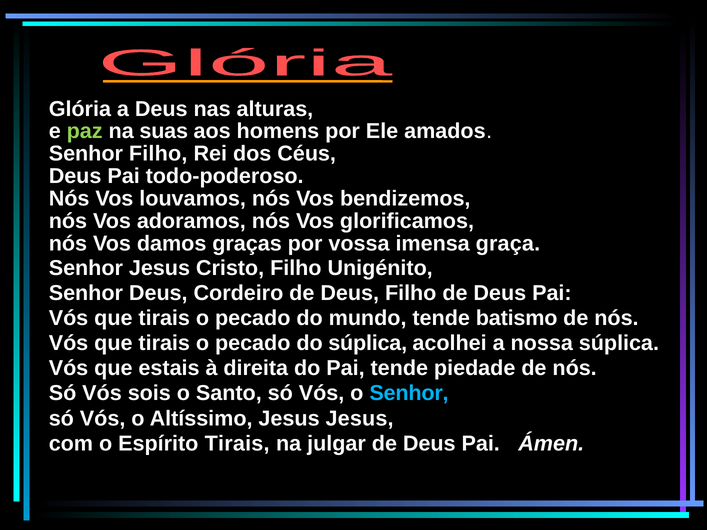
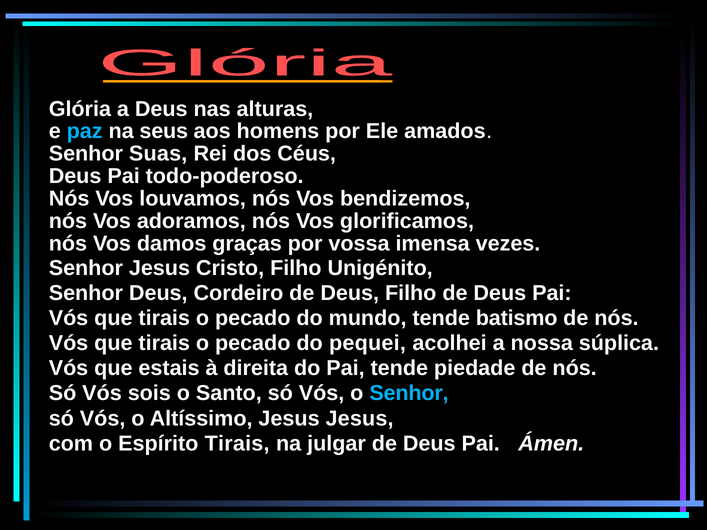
paz colour: light green -> light blue
suas: suas -> seus
Senhor Filho: Filho -> Suas
graça: graça -> vezes
do súplica: súplica -> pequei
